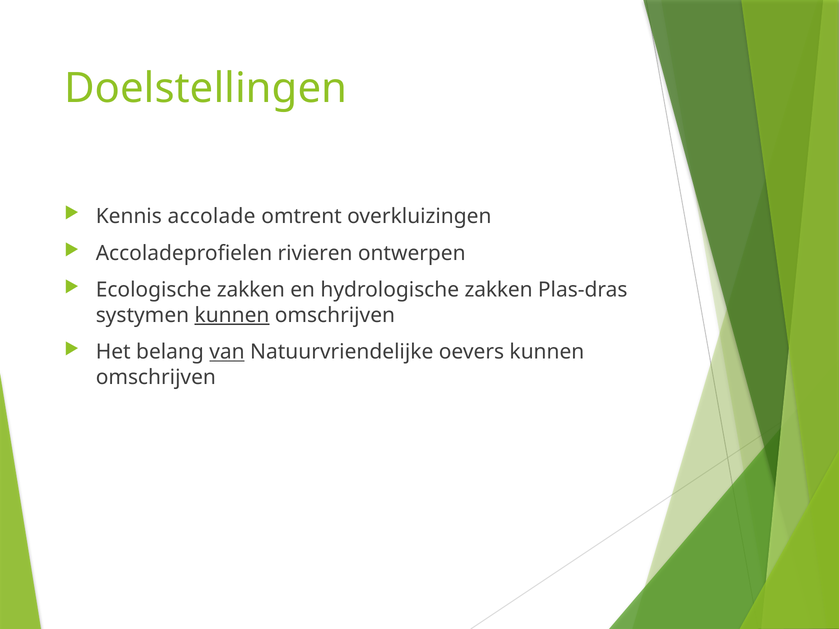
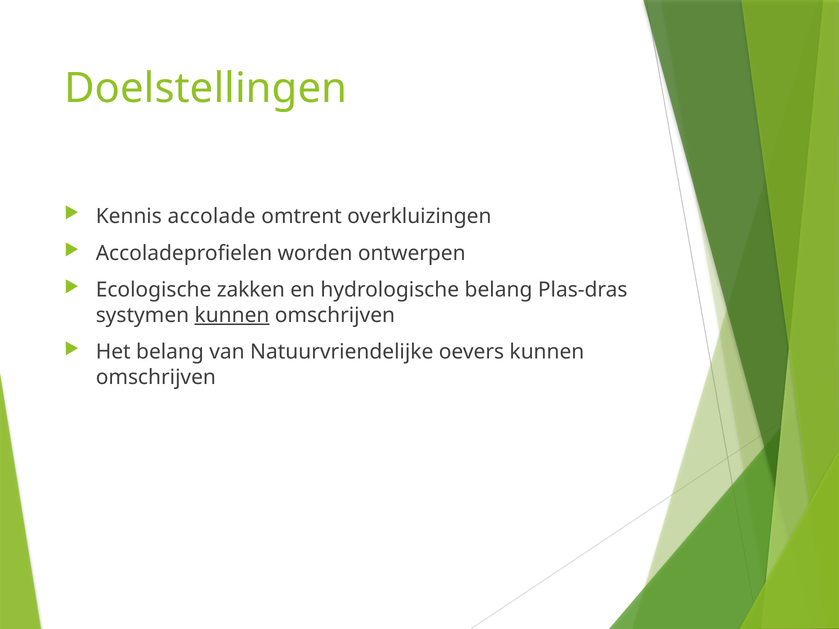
rivieren: rivieren -> worden
hydrologische zakken: zakken -> belang
van underline: present -> none
